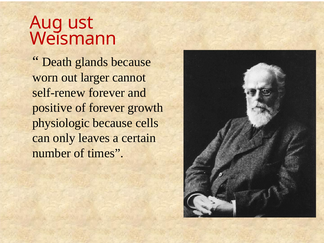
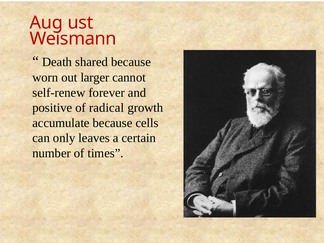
glands: glands -> shared
of forever: forever -> radical
physiologic: physiologic -> accumulate
